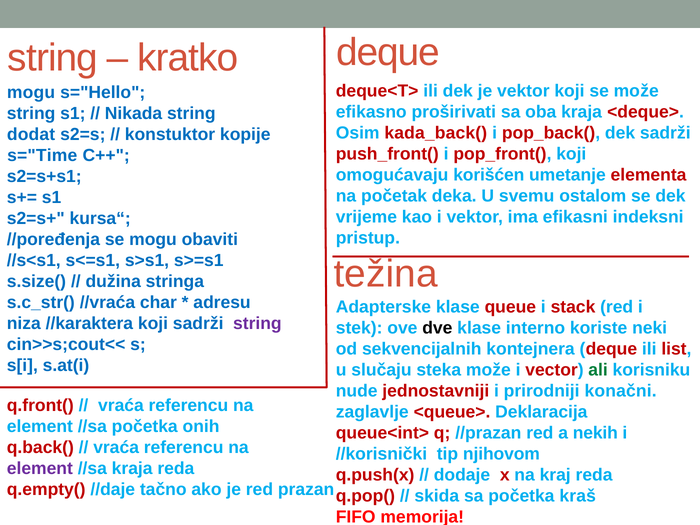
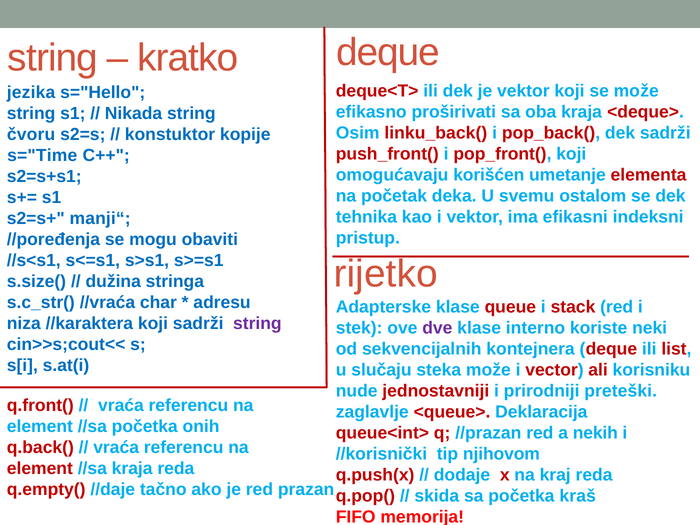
mogu at (31, 93): mogu -> jezika
kada_back(: kada_back( -> linku_back(
dodat: dodat -> čvoru
vrijeme: vrijeme -> tehnika
kursa“: kursa“ -> manji“
težina: težina -> rijetko
dve colour: black -> purple
ali colour: green -> red
konačni: konačni -> preteški
element at (40, 469) colour: purple -> red
